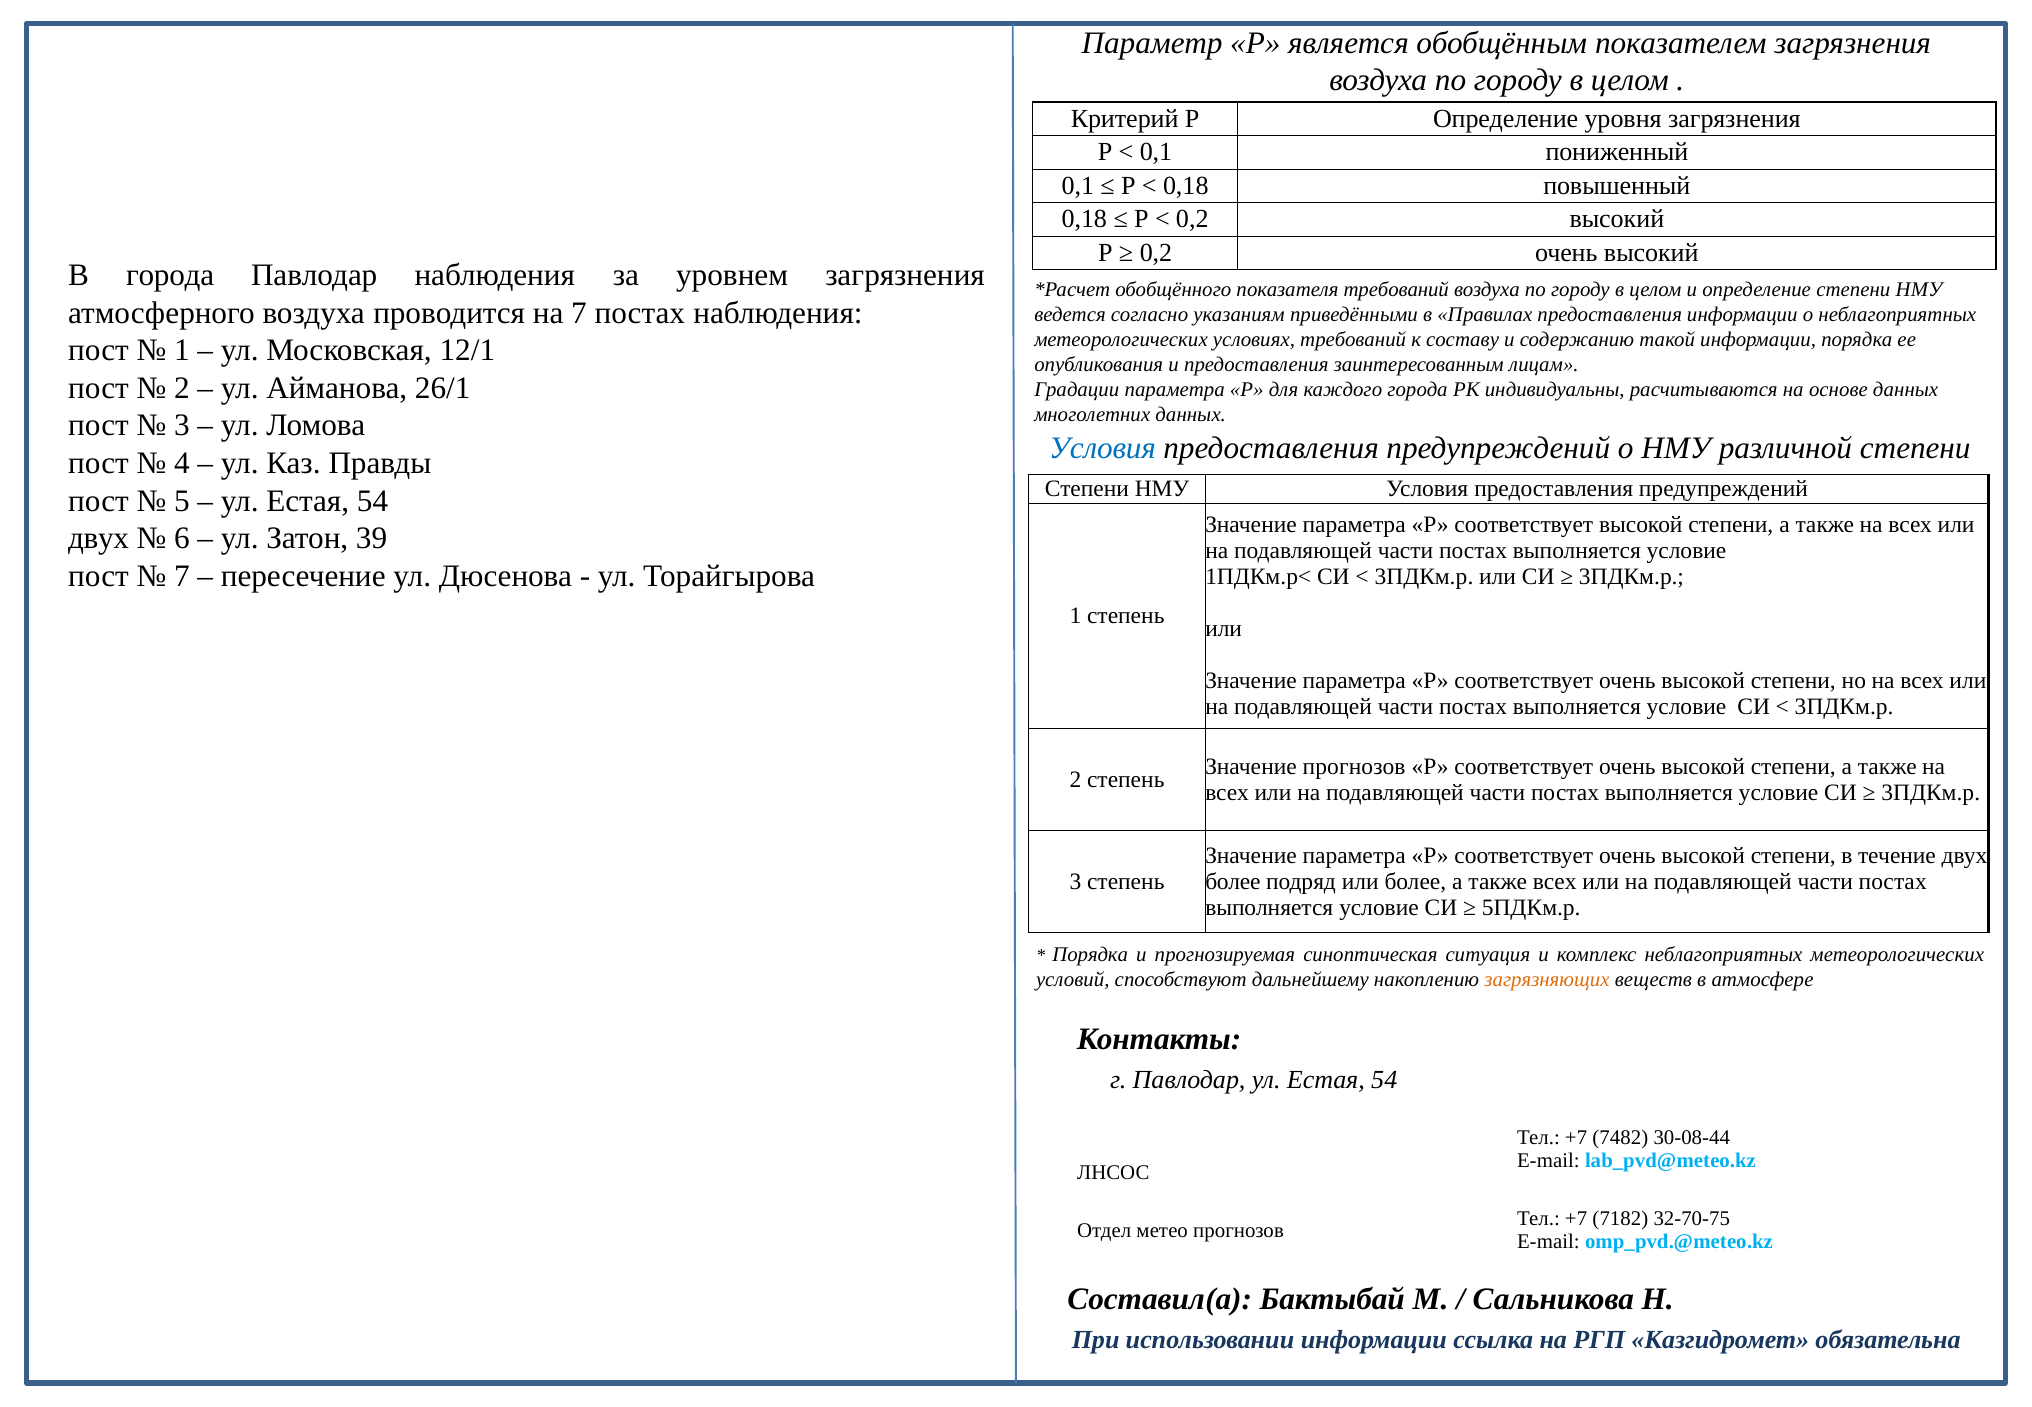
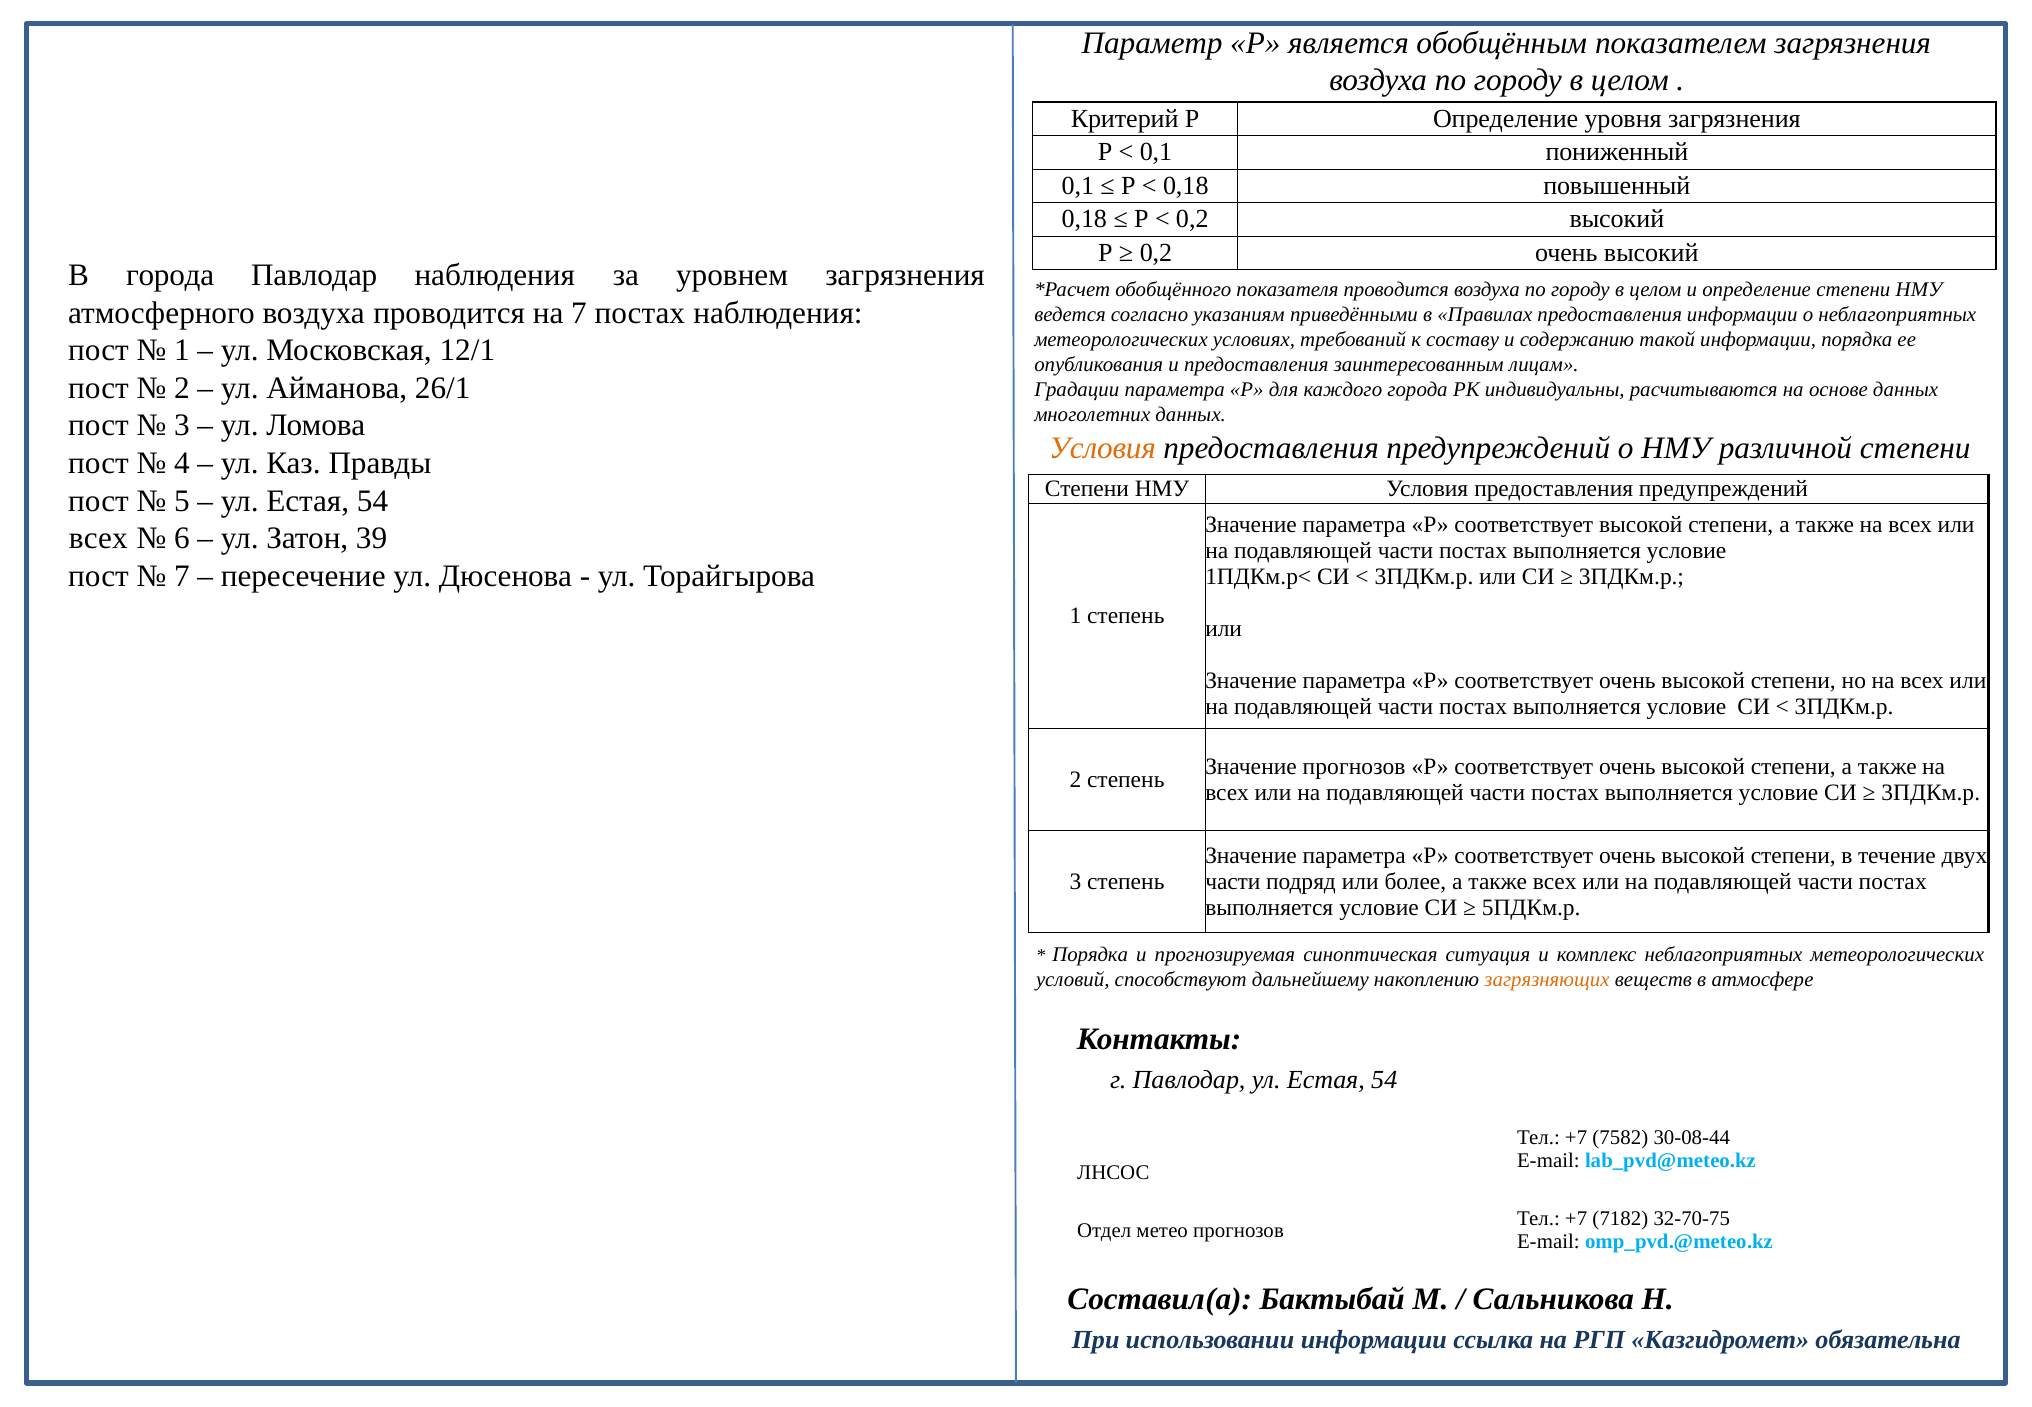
показателя требований: требований -> проводится
Условия at (1102, 448) colour: blue -> orange
двух at (99, 538): двух -> всех
более at (1233, 881): более -> части
7482: 7482 -> 7582
